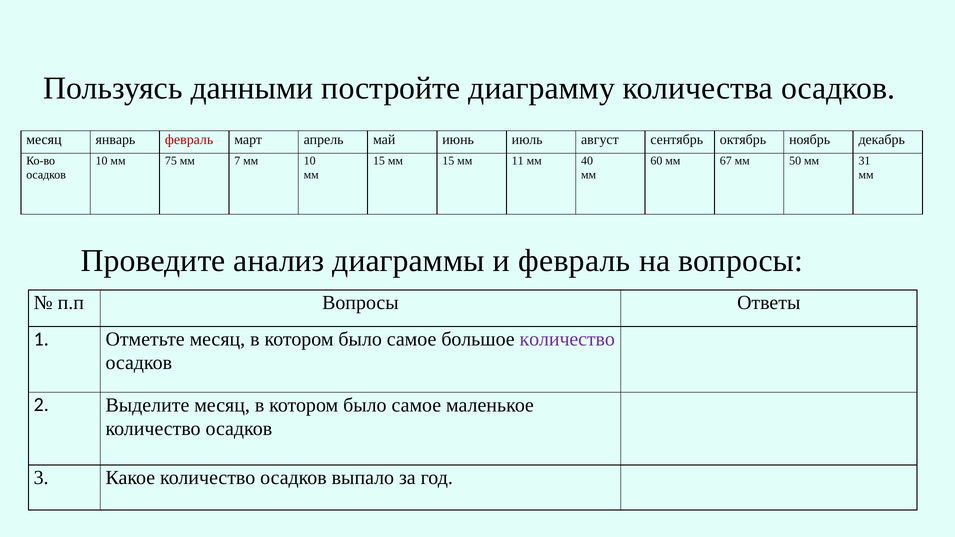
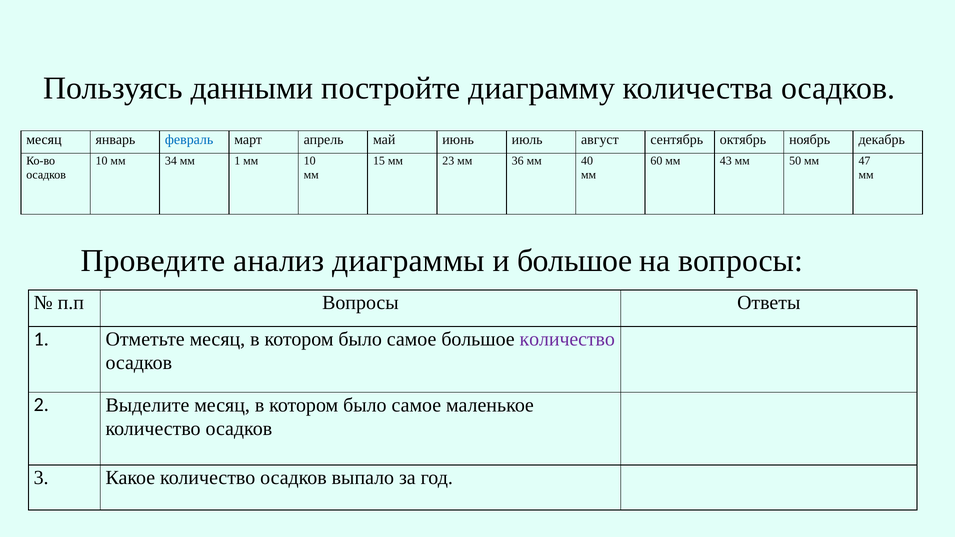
февраль at (189, 140) colour: red -> blue
75: 75 -> 34
мм 7: 7 -> 1
15 мм 15: 15 -> 23
11: 11 -> 36
67: 67 -> 43
31: 31 -> 47
и февраль: февраль -> большое
